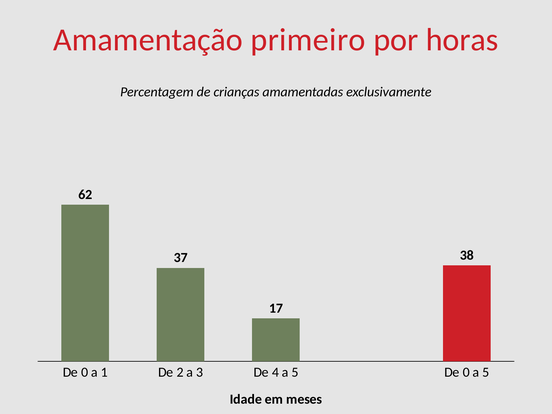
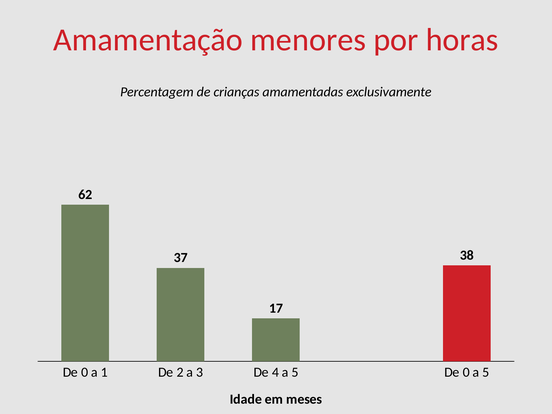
primeiro: primeiro -> menores
